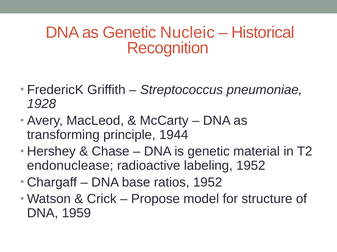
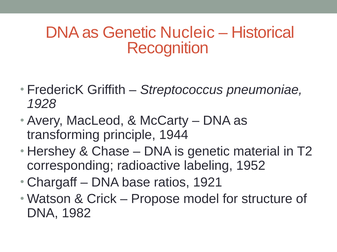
endonuclease: endonuclease -> corresponding
ratios 1952: 1952 -> 1921
1959: 1959 -> 1982
